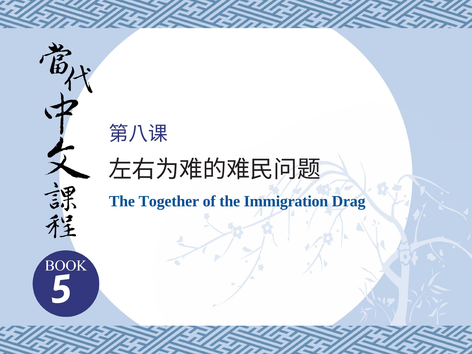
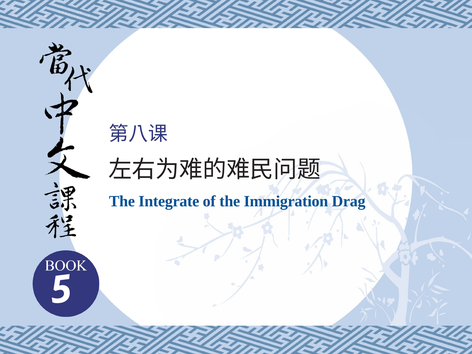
Together: Together -> Integrate
